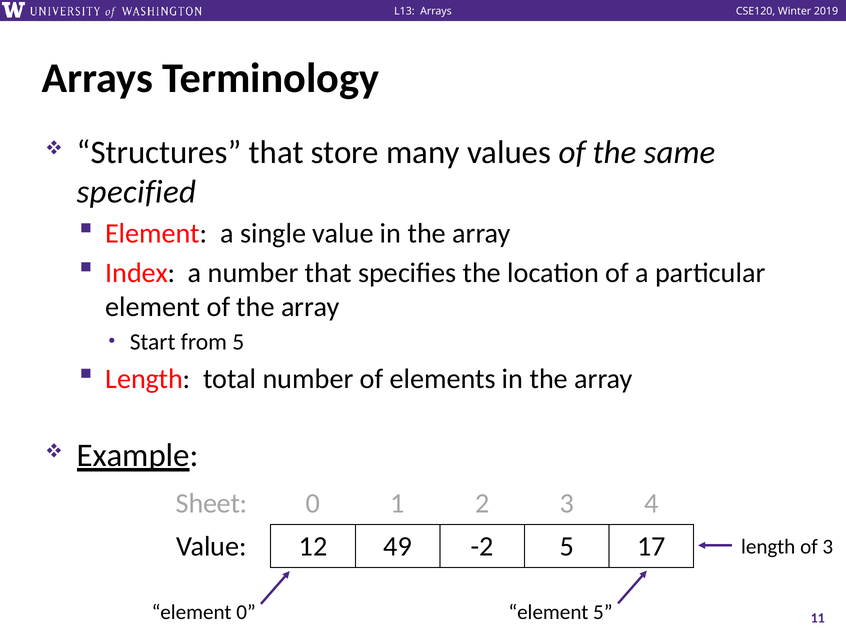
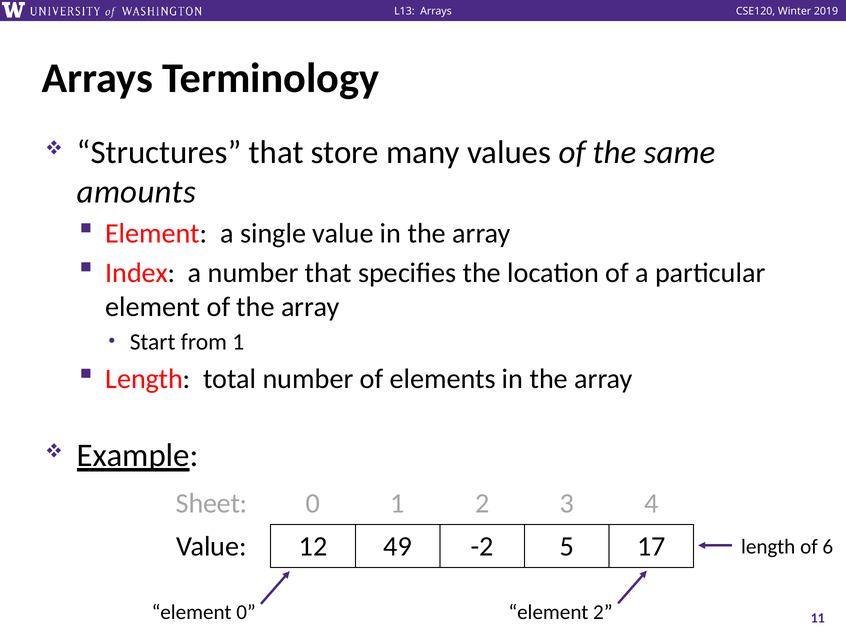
specified: specified -> amounts
from 5: 5 -> 1
of 3: 3 -> 6
element 5: 5 -> 2
